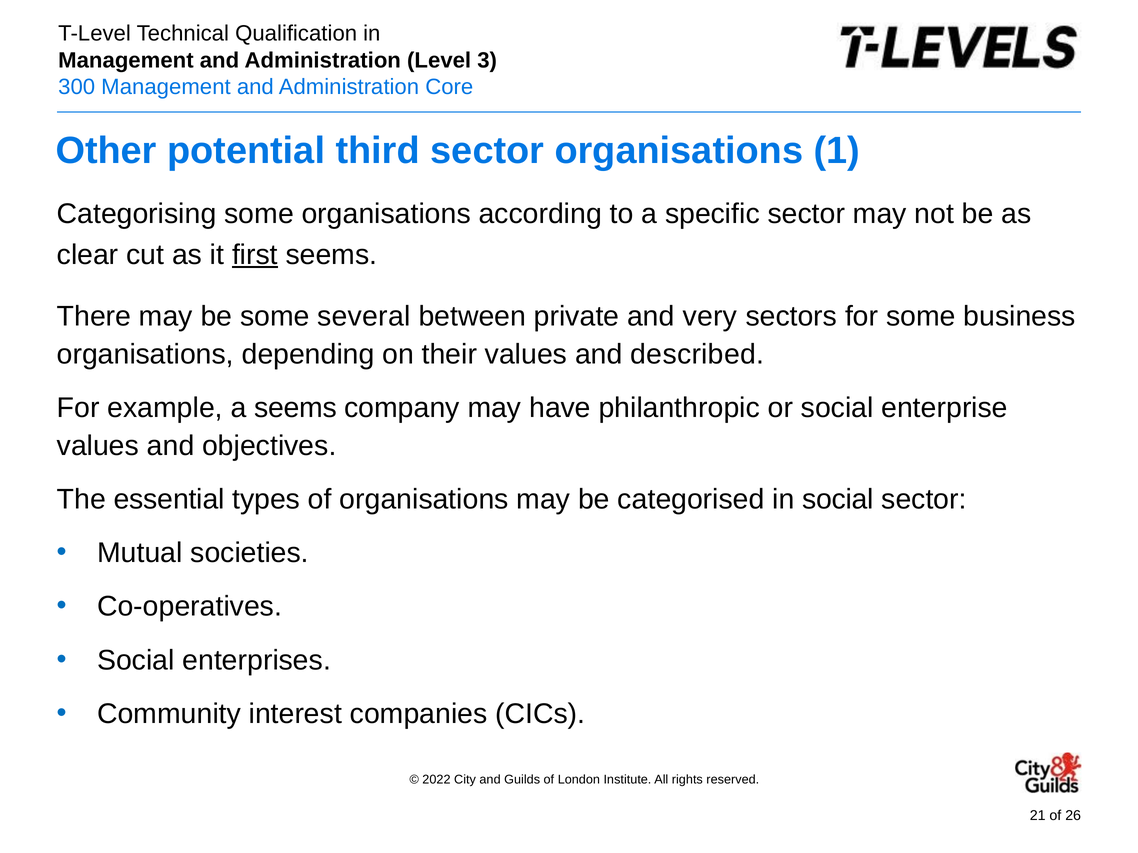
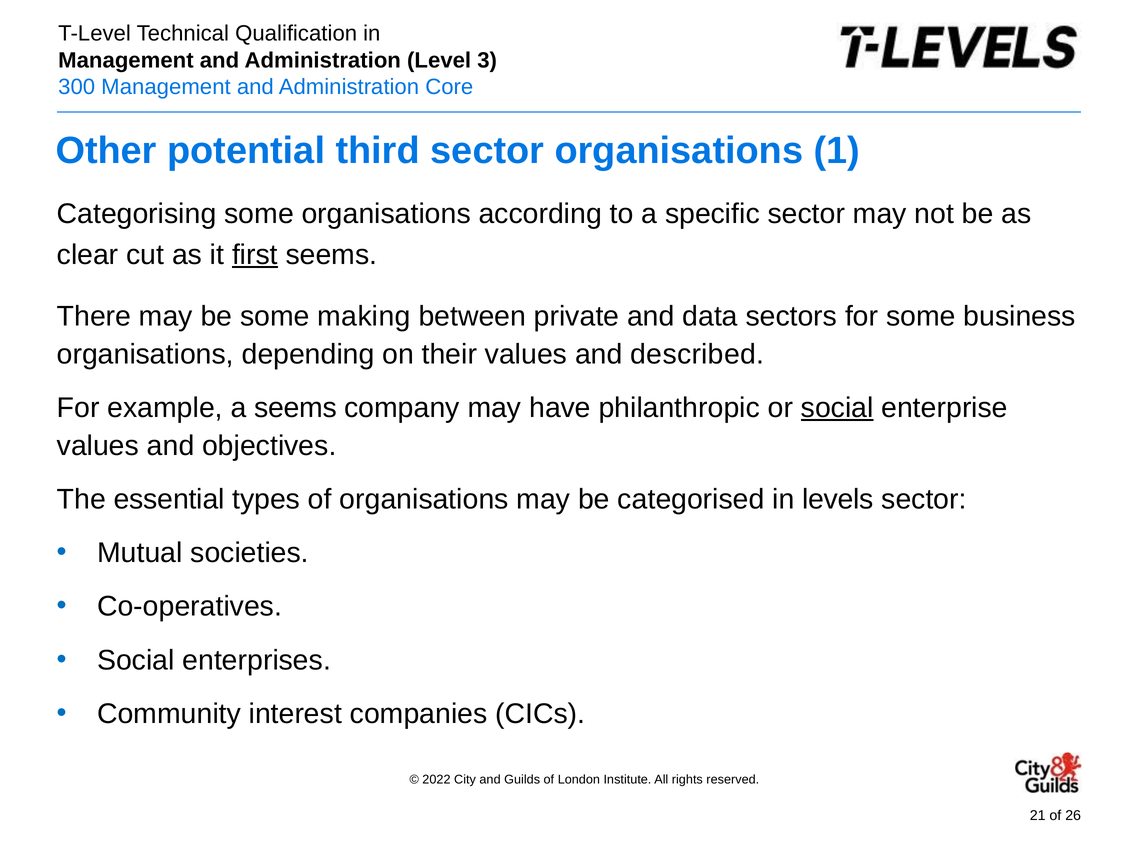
several: several -> making
very: very -> data
social at (837, 408) underline: none -> present
in social: social -> levels
